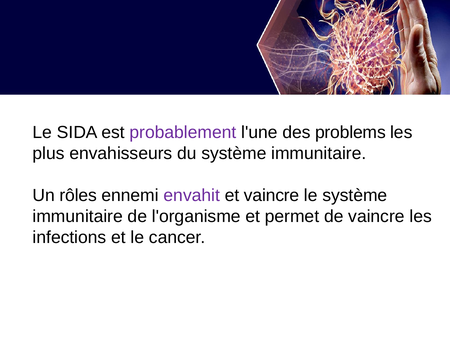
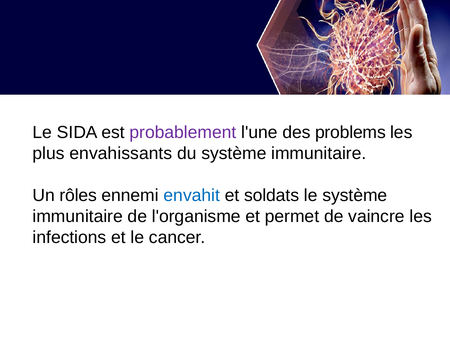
envahisseurs: envahisseurs -> envahissants
envahit colour: purple -> blue
et vaincre: vaincre -> soldats
